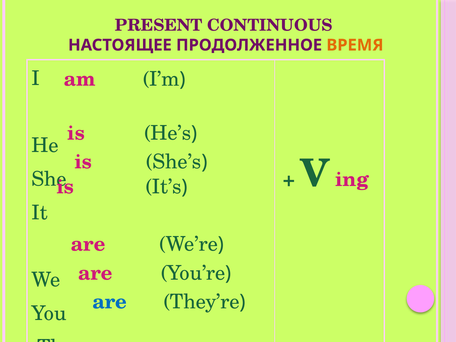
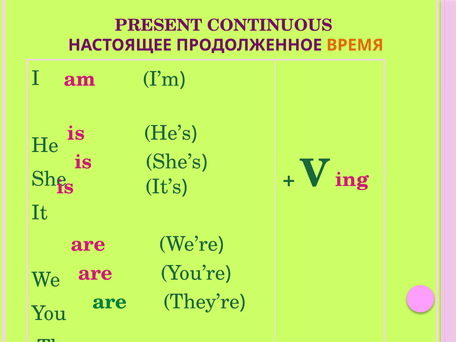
are at (110, 302) colour: blue -> green
